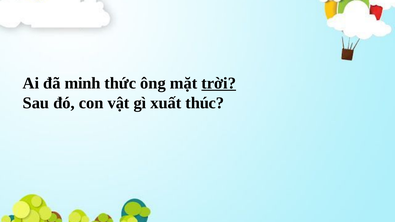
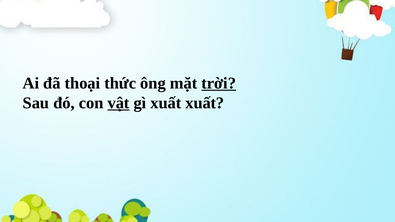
minh: minh -> thoại
vật underline: none -> present
xuất thúc: thúc -> xuất
